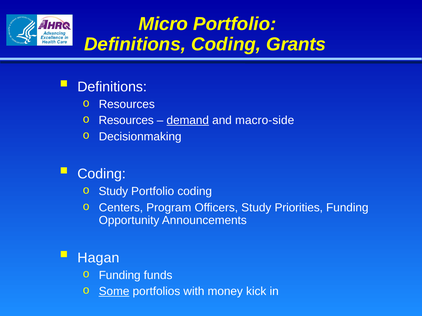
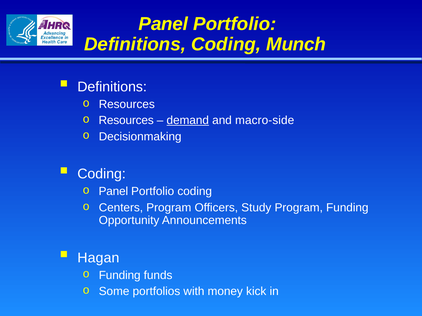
Micro at (163, 24): Micro -> Panel
Grants: Grants -> Munch
Study at (113, 192): Study -> Panel
Study Priorities: Priorities -> Program
Some underline: present -> none
